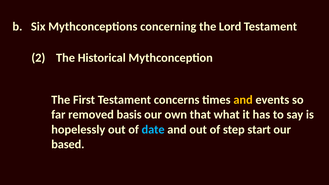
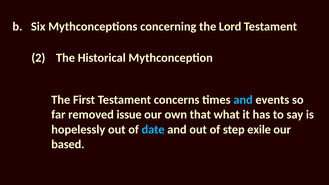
and at (243, 100) colour: yellow -> light blue
basis: basis -> issue
start: start -> exile
